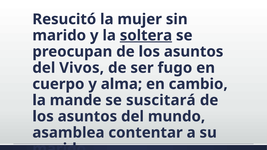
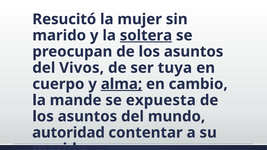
fugo: fugo -> tuya
alma underline: none -> present
suscitará: suscitará -> expuesta
asamblea: asamblea -> autoridad
